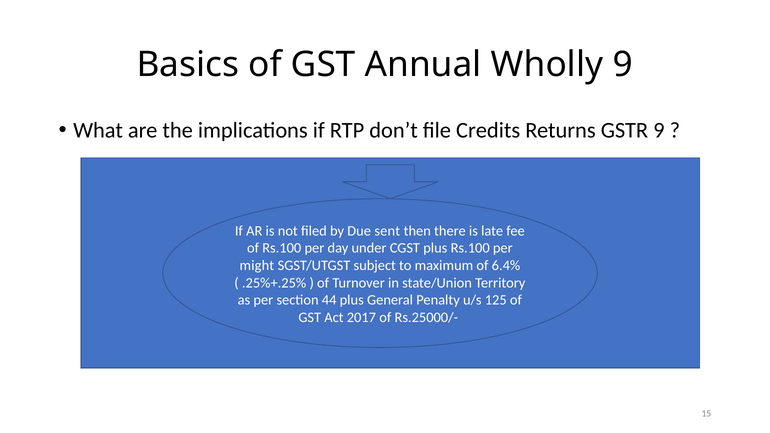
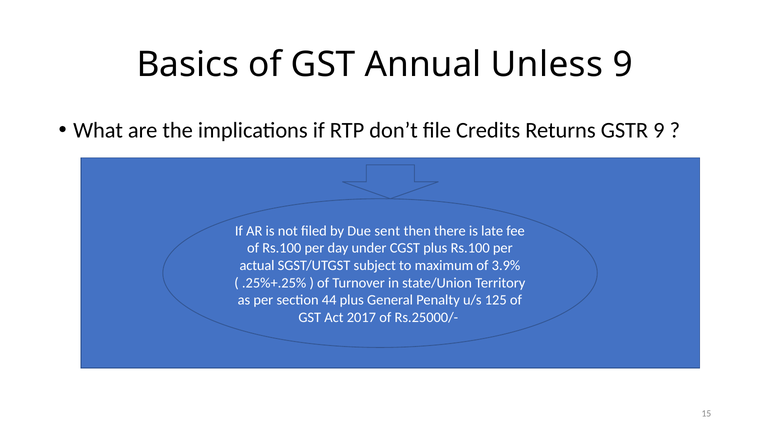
Wholly: Wholly -> Unless
might: might -> actual
6.4%: 6.4% -> 3.9%
